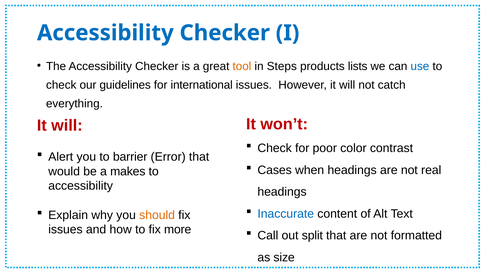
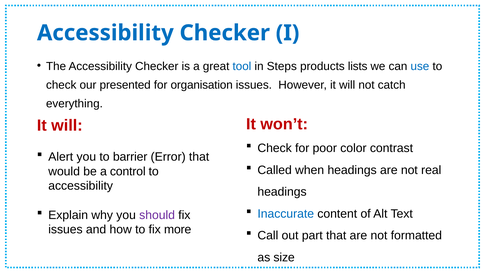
tool colour: orange -> blue
guidelines: guidelines -> presented
international: international -> organisation
Cases: Cases -> Called
makes: makes -> control
should colour: orange -> purple
split: split -> part
